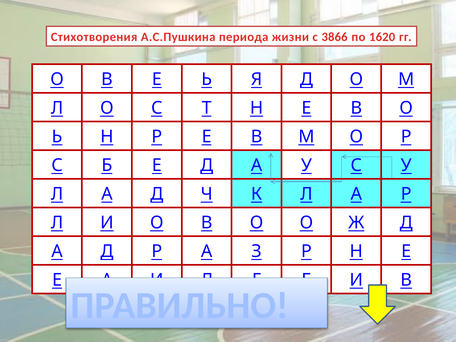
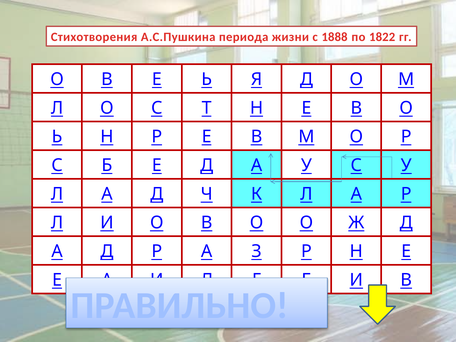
3866: 3866 -> 1888
1620: 1620 -> 1822
